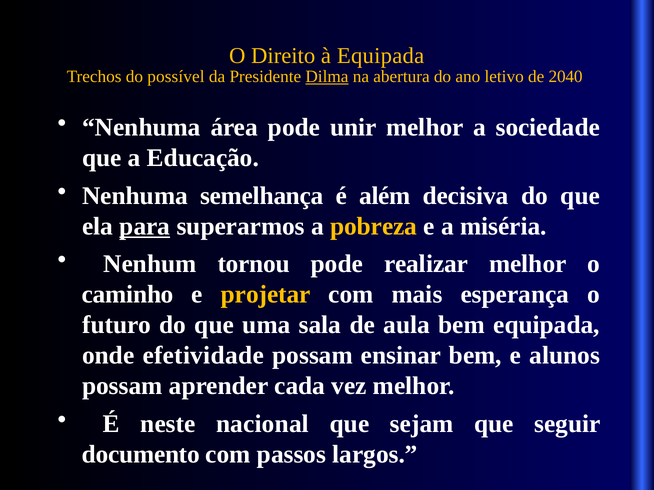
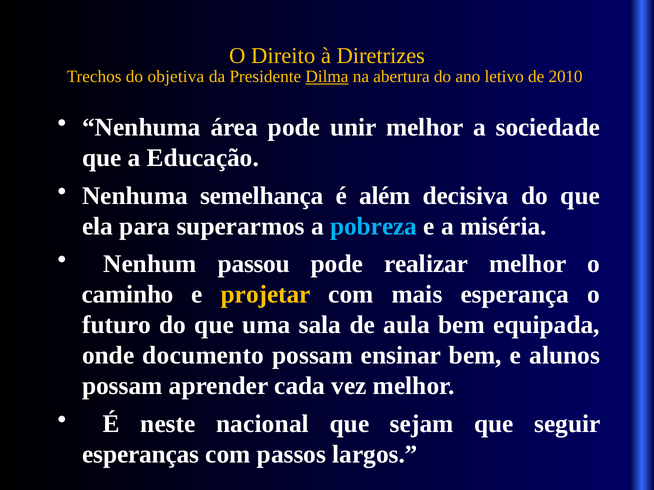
à Equipada: Equipada -> Diretrizes
possível: possível -> objetiva
2040: 2040 -> 2010
para underline: present -> none
pobreza colour: yellow -> light blue
tornou: tornou -> passou
efetividade: efetividade -> documento
documento: documento -> esperanças
